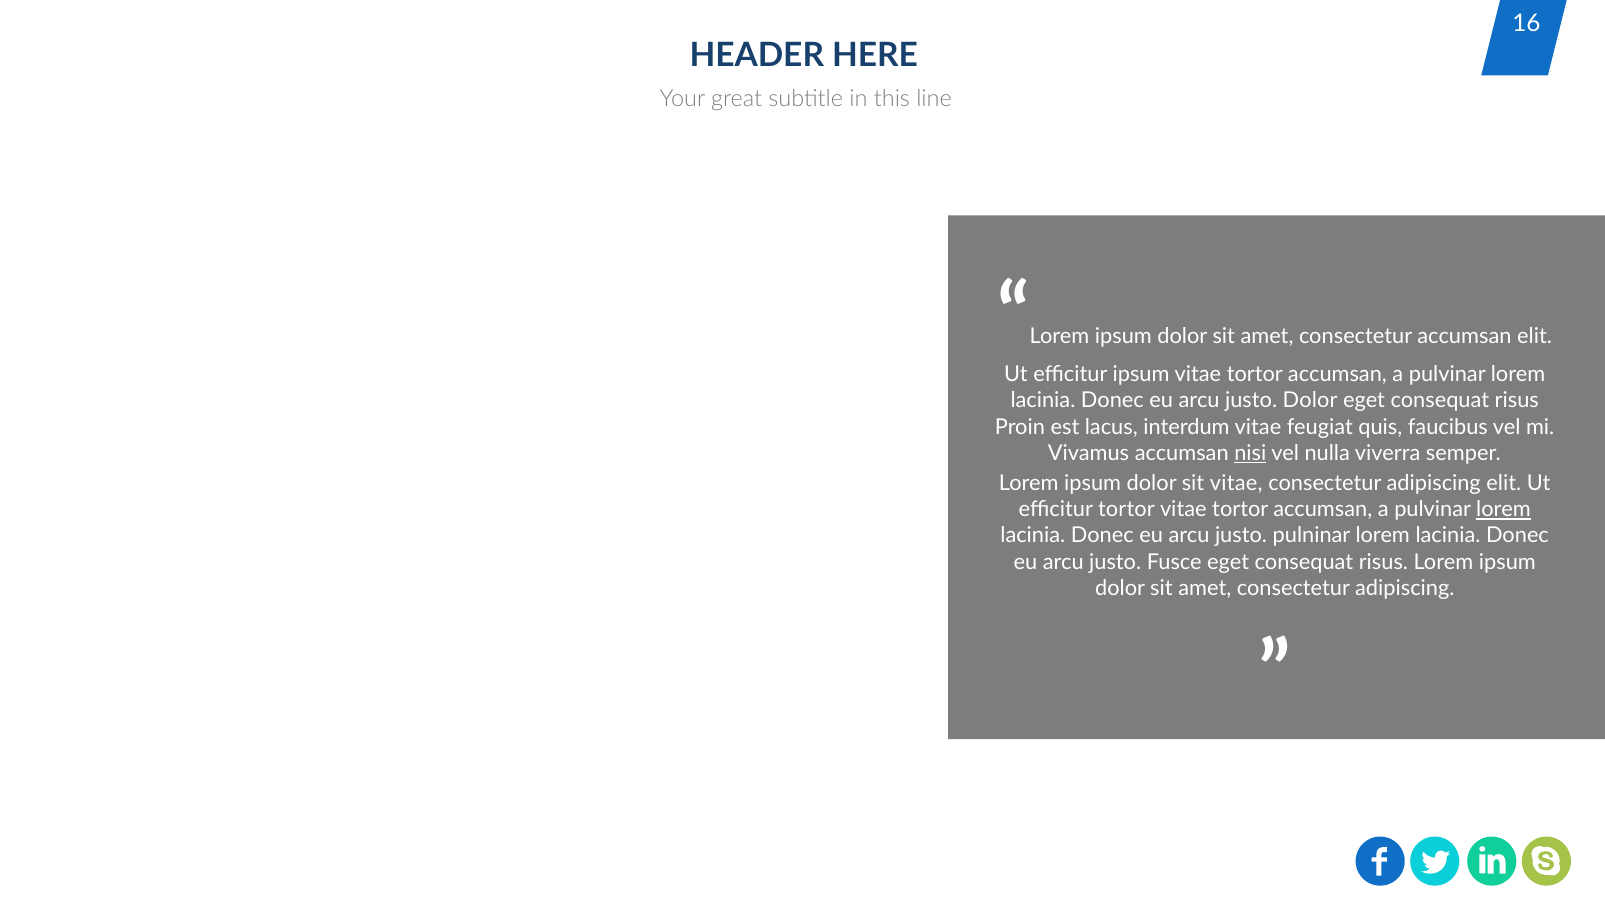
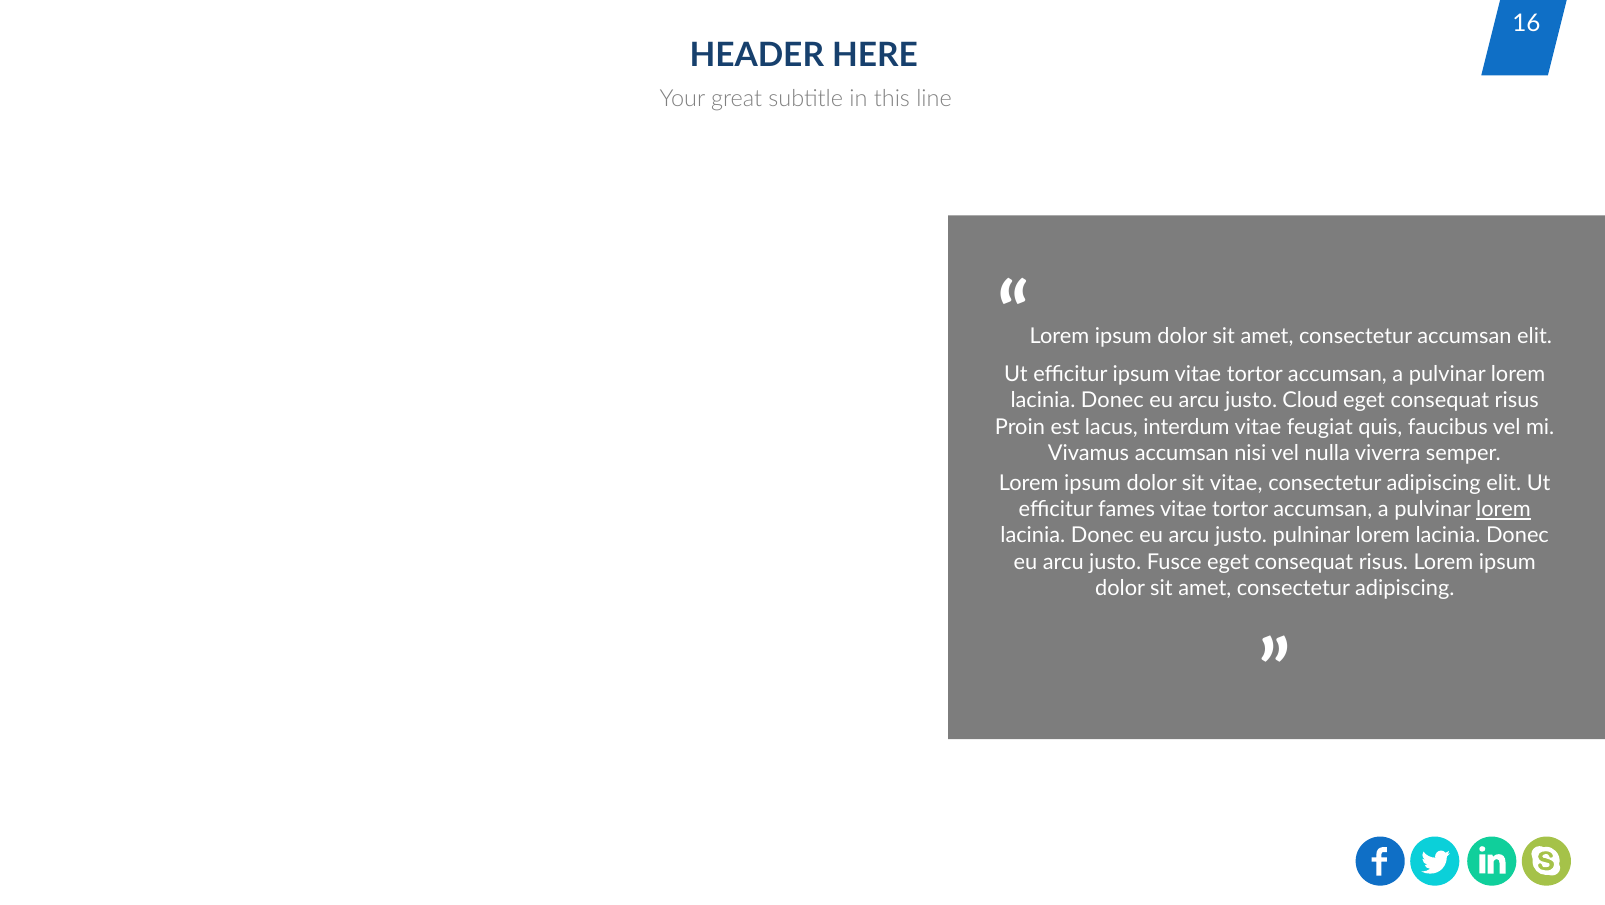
justo Dolor: Dolor -> Cloud
nisi underline: present -> none
efficitur tortor: tortor -> fames
